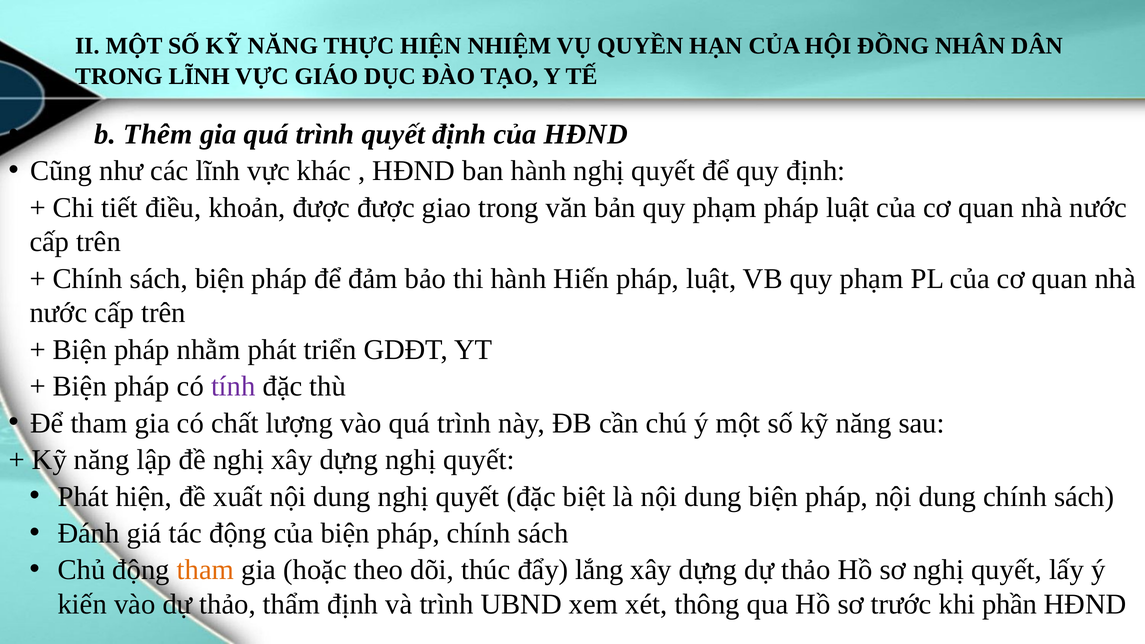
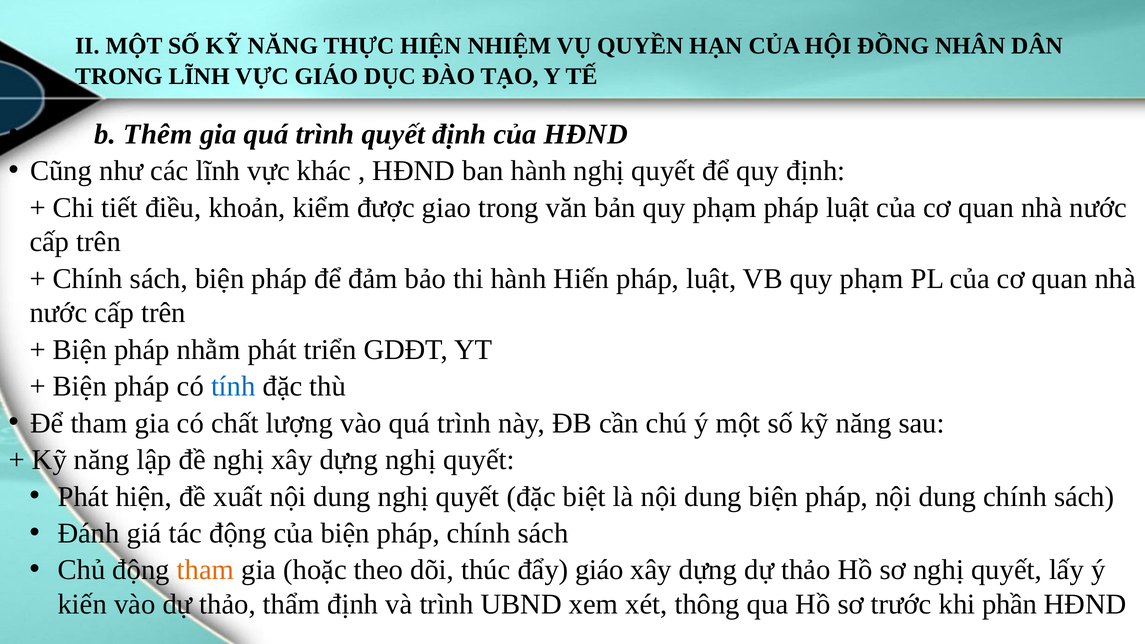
khoản được: được -> kiểm
tính colour: purple -> blue
đẩy lắng: lắng -> giáo
